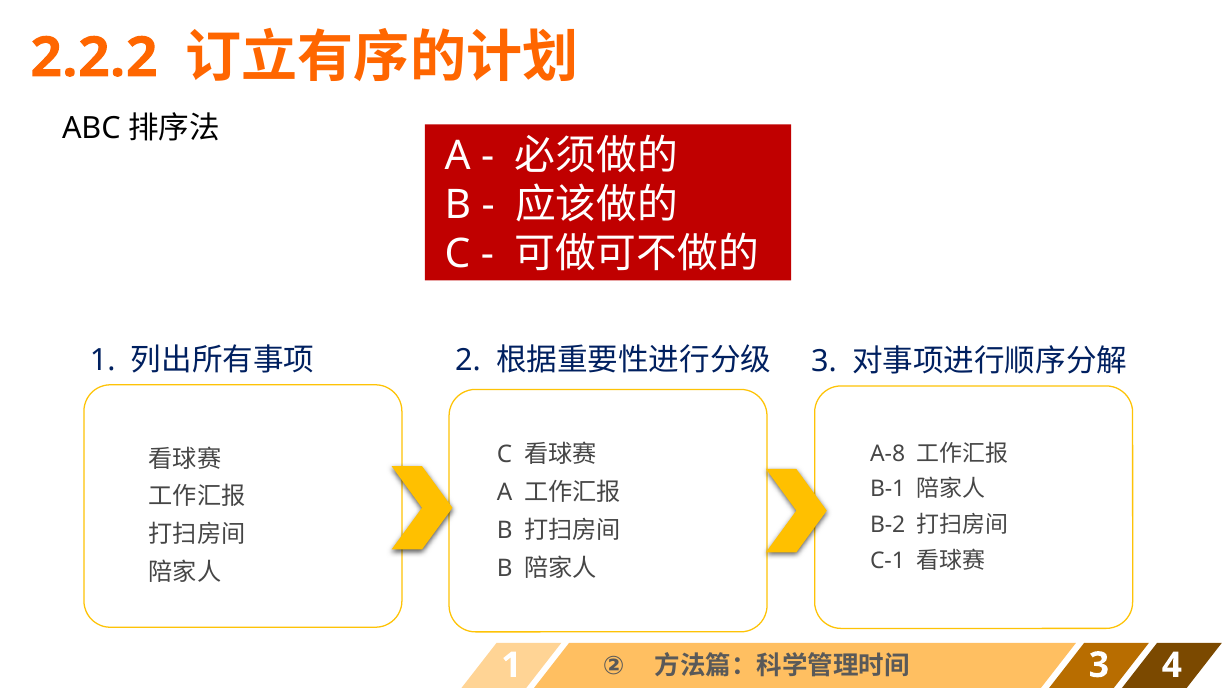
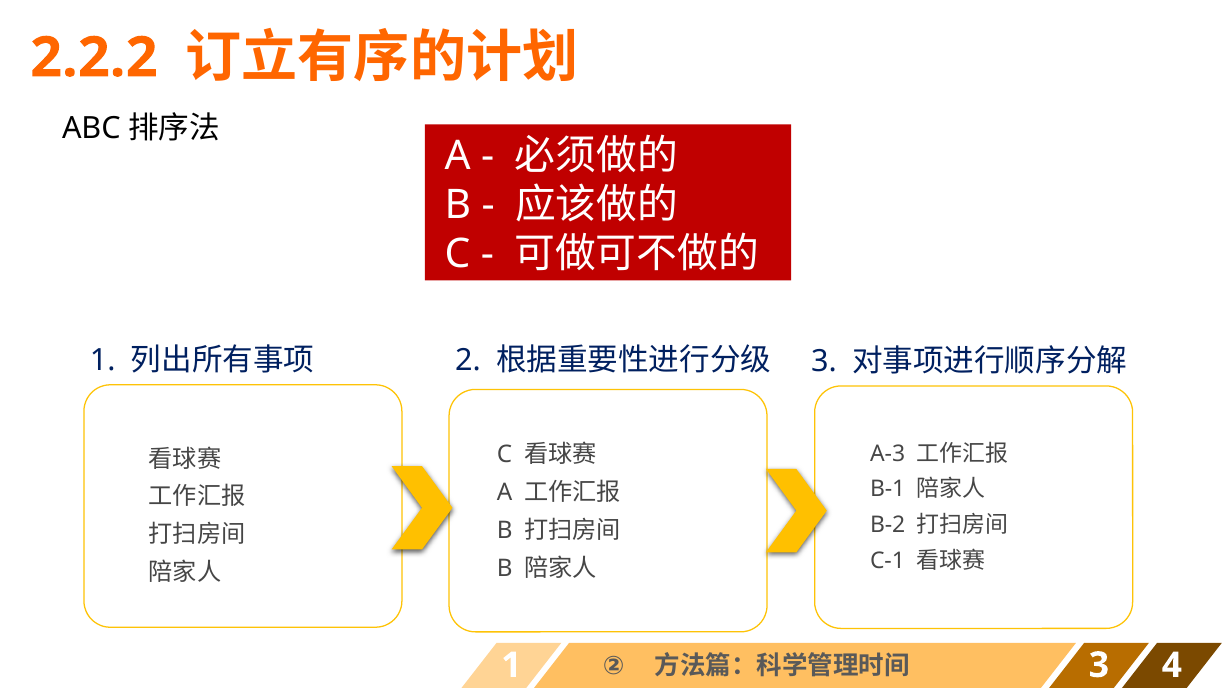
A-8: A-8 -> A-3
